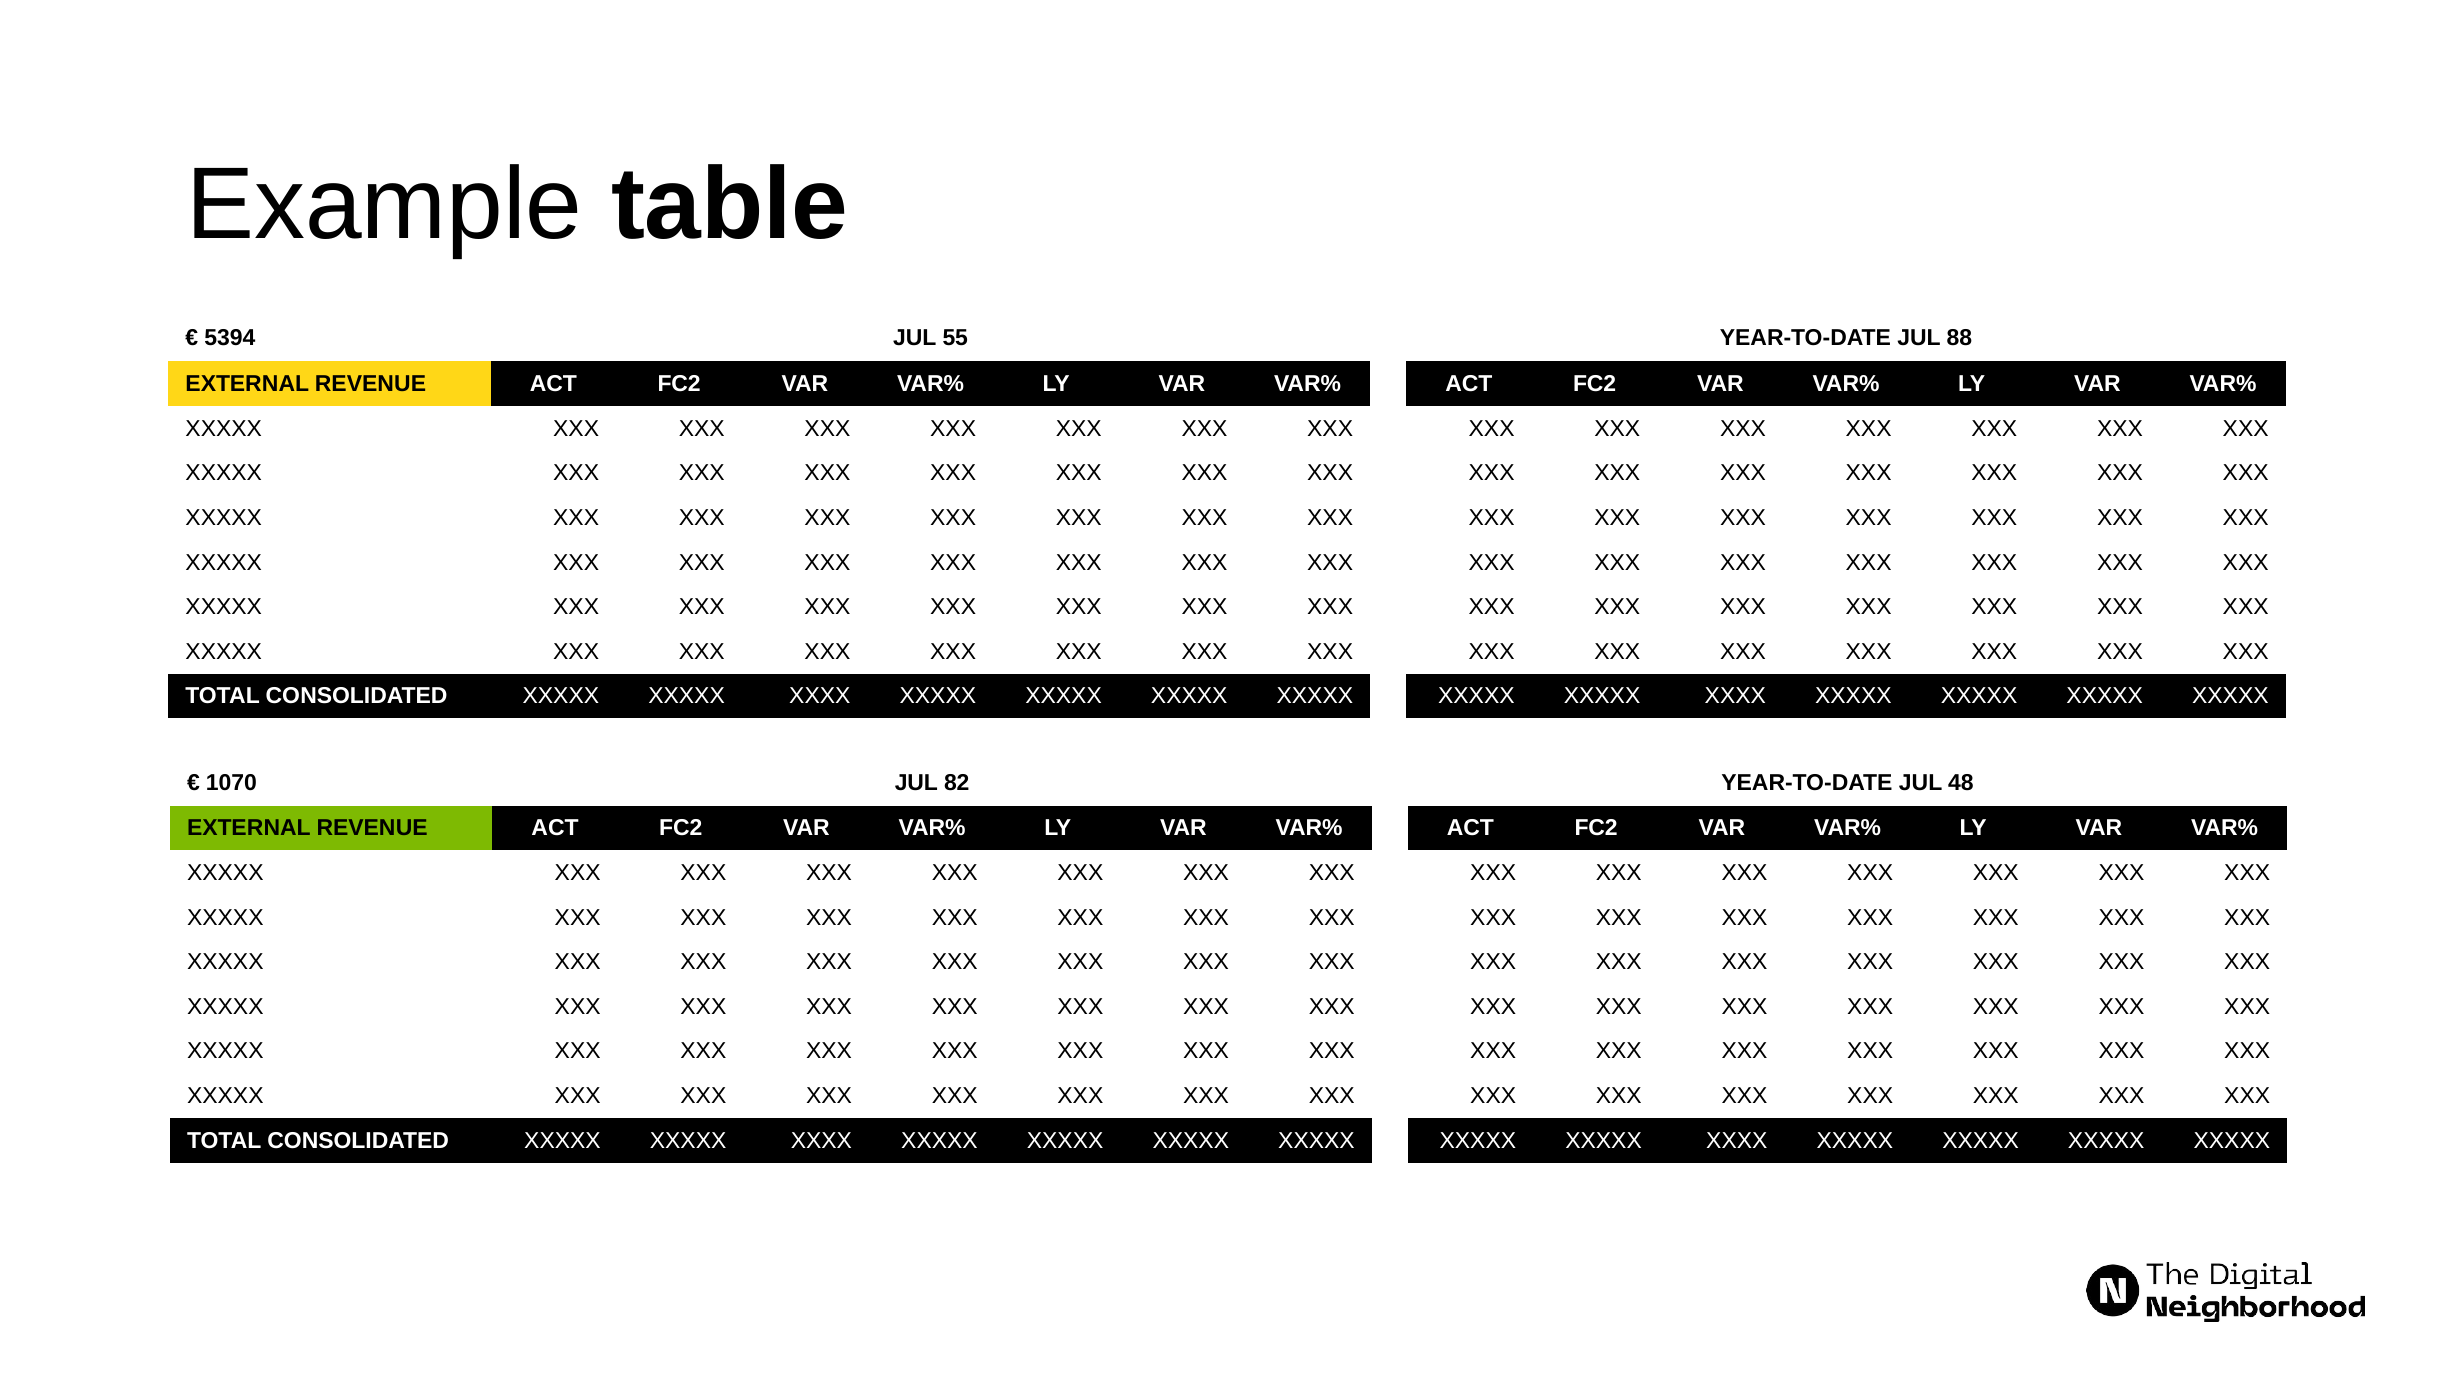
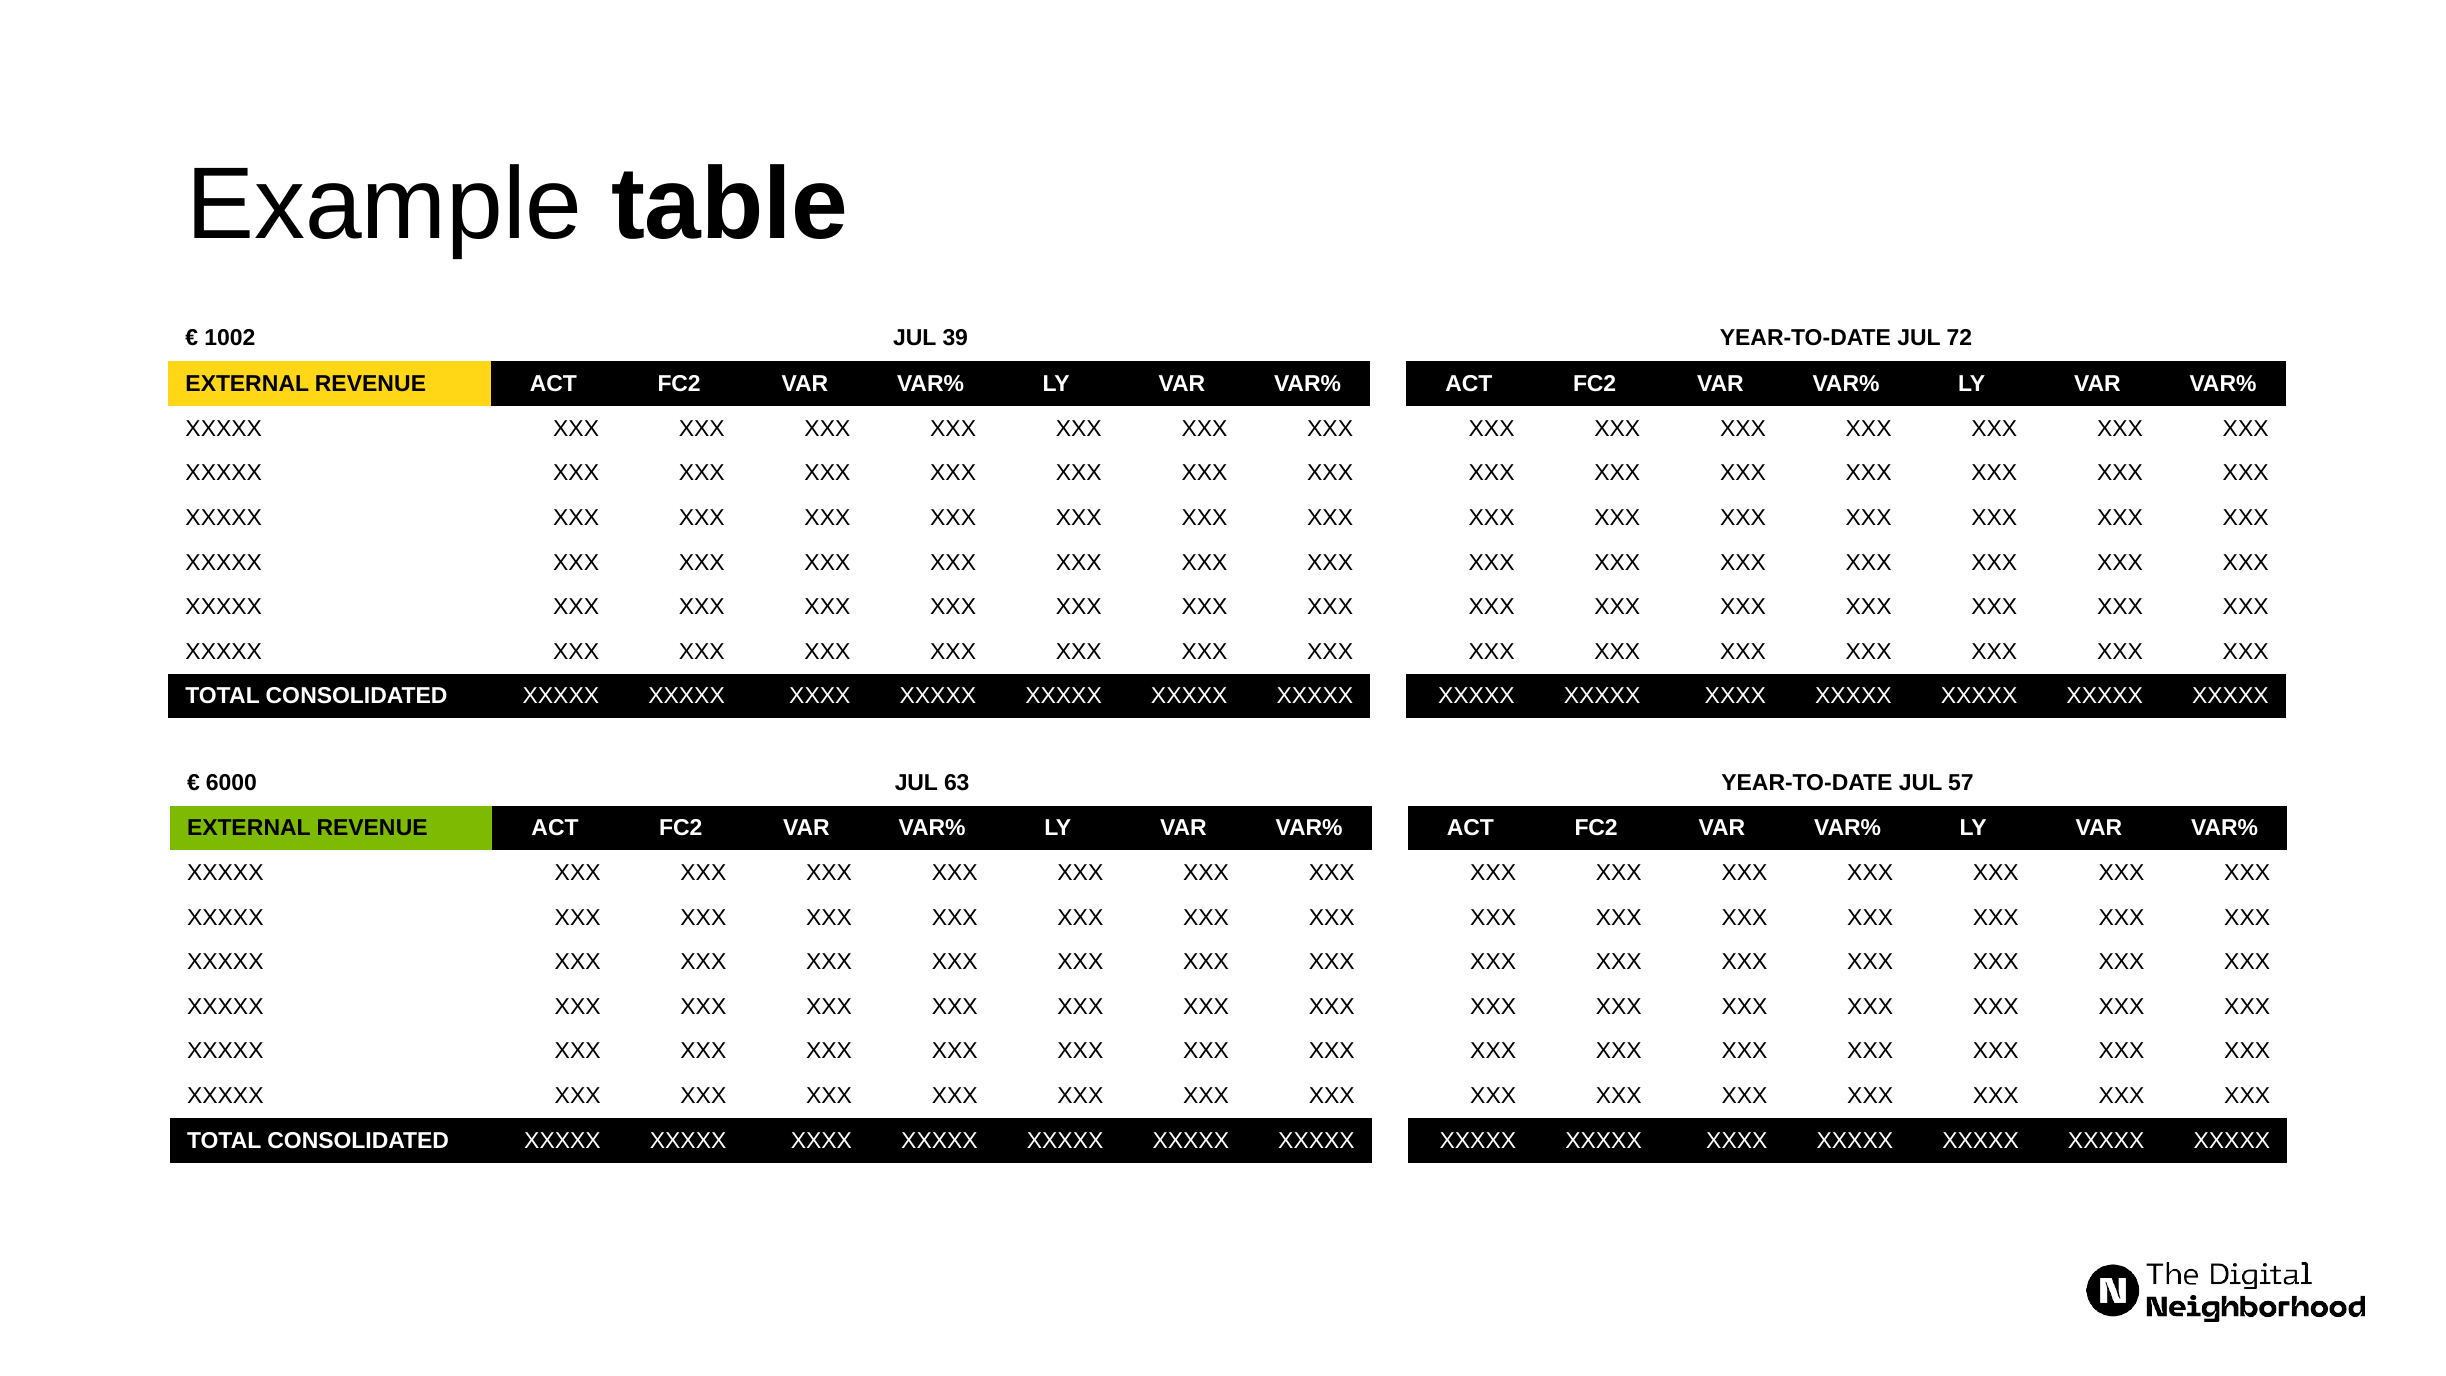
5394: 5394 -> 1002
55: 55 -> 39
88: 88 -> 72
1070: 1070 -> 6000
82: 82 -> 63
48: 48 -> 57
